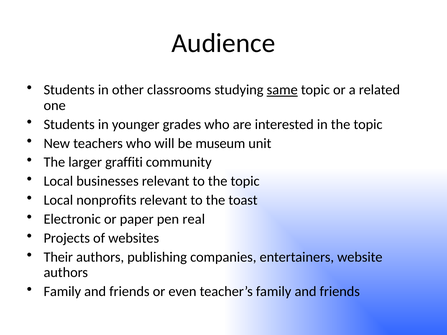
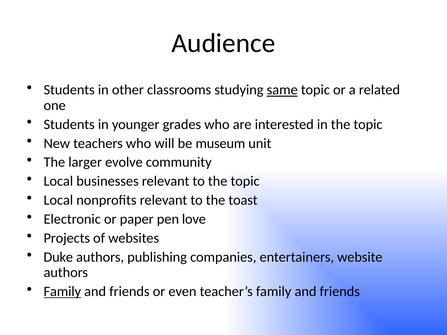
graffiti: graffiti -> evolve
real: real -> love
Their: Their -> Duke
Family at (62, 292) underline: none -> present
